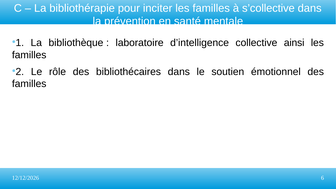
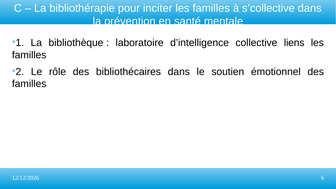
ainsi: ainsi -> liens
